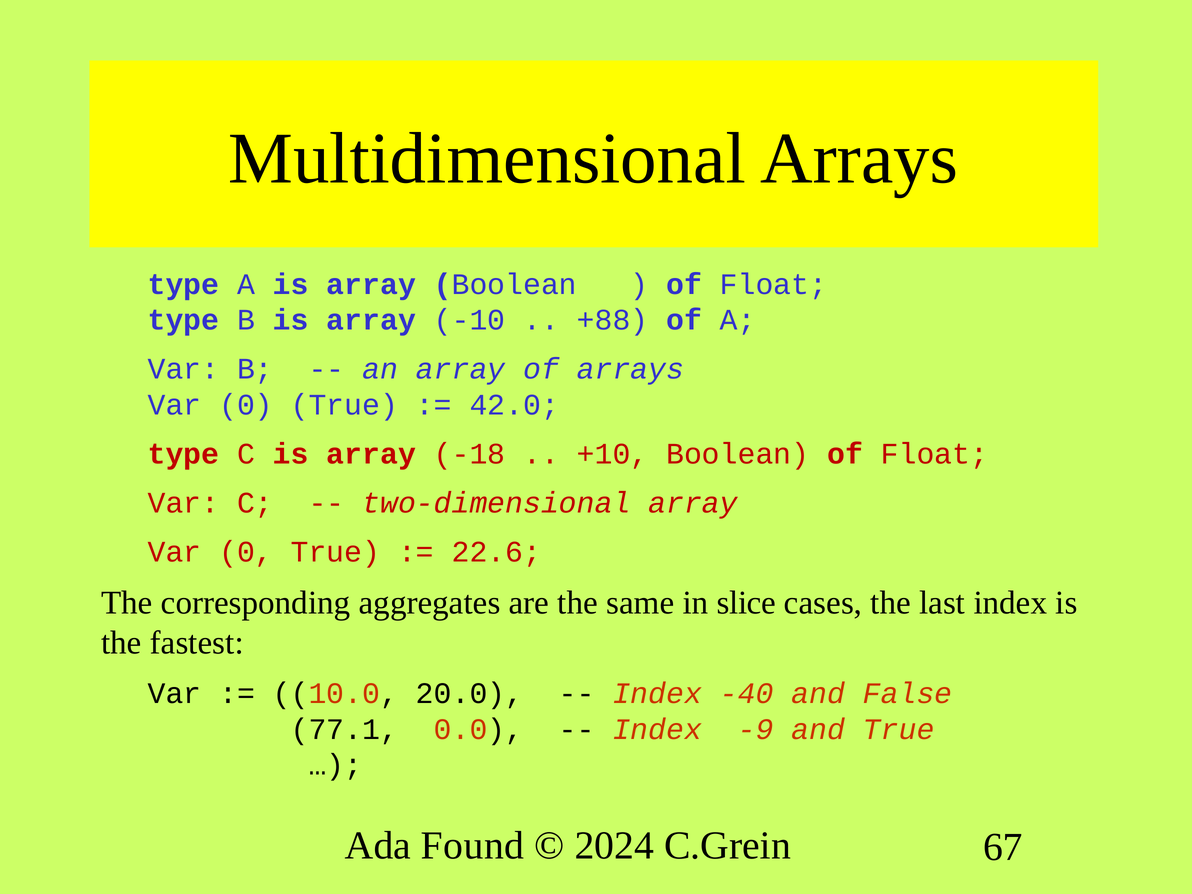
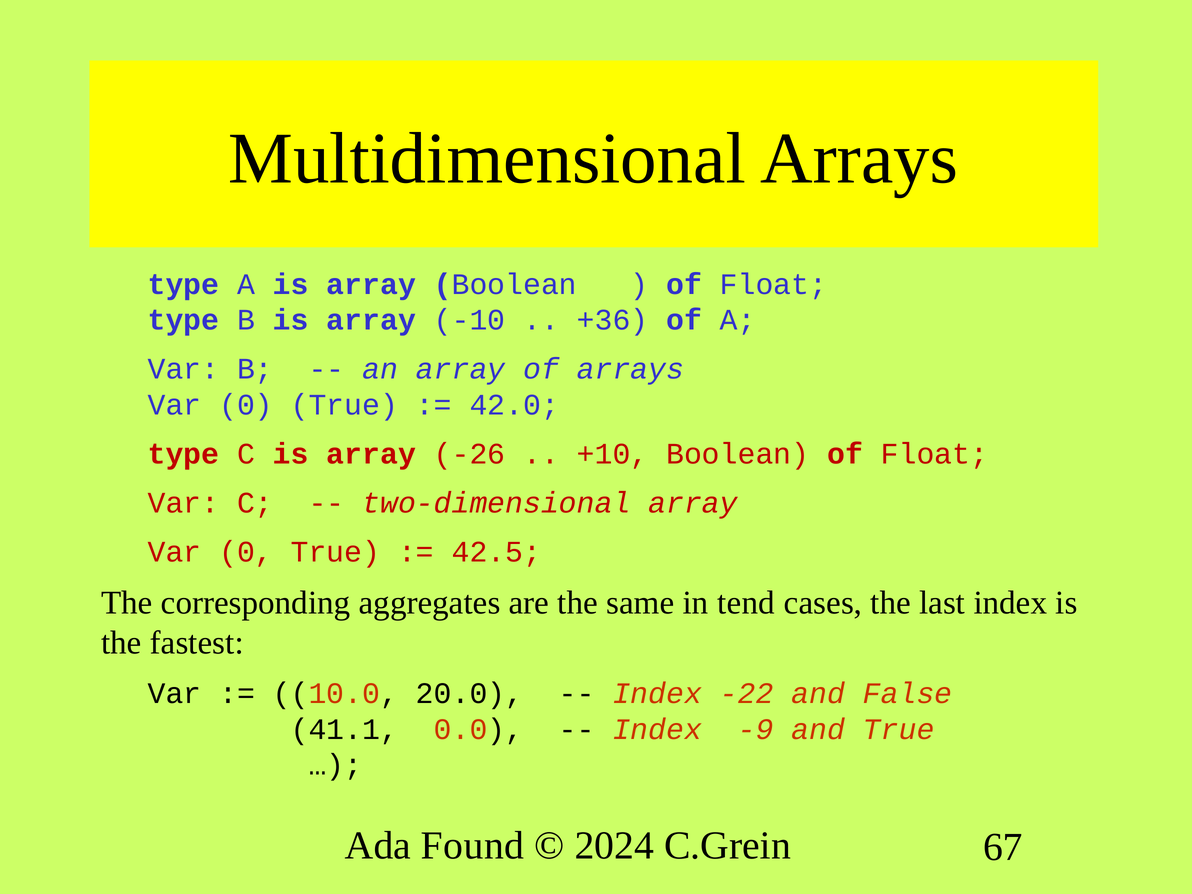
+88: +88 -> +36
-18: -18 -> -26
22.6: 22.6 -> 42.5
slice: slice -> tend
-40: -40 -> -22
77.1: 77.1 -> 41.1
